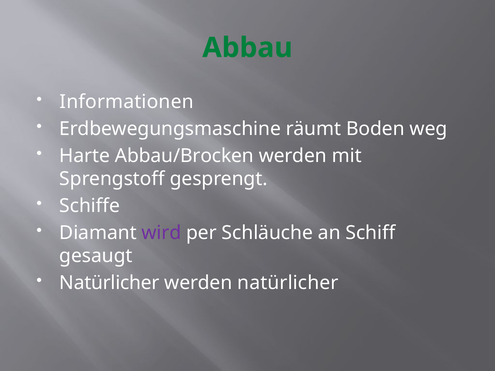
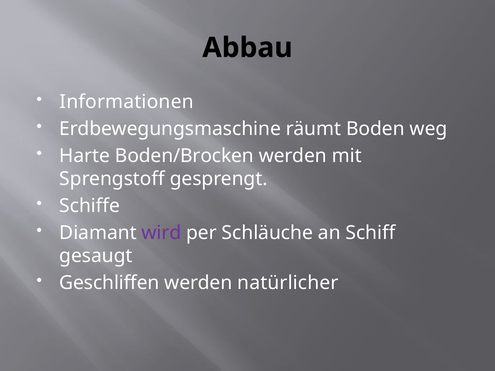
Abbau colour: green -> black
Abbau/Brocken: Abbau/Brocken -> Boden/Brocken
Natürlicher at (109, 283): Natürlicher -> Geschliffen
